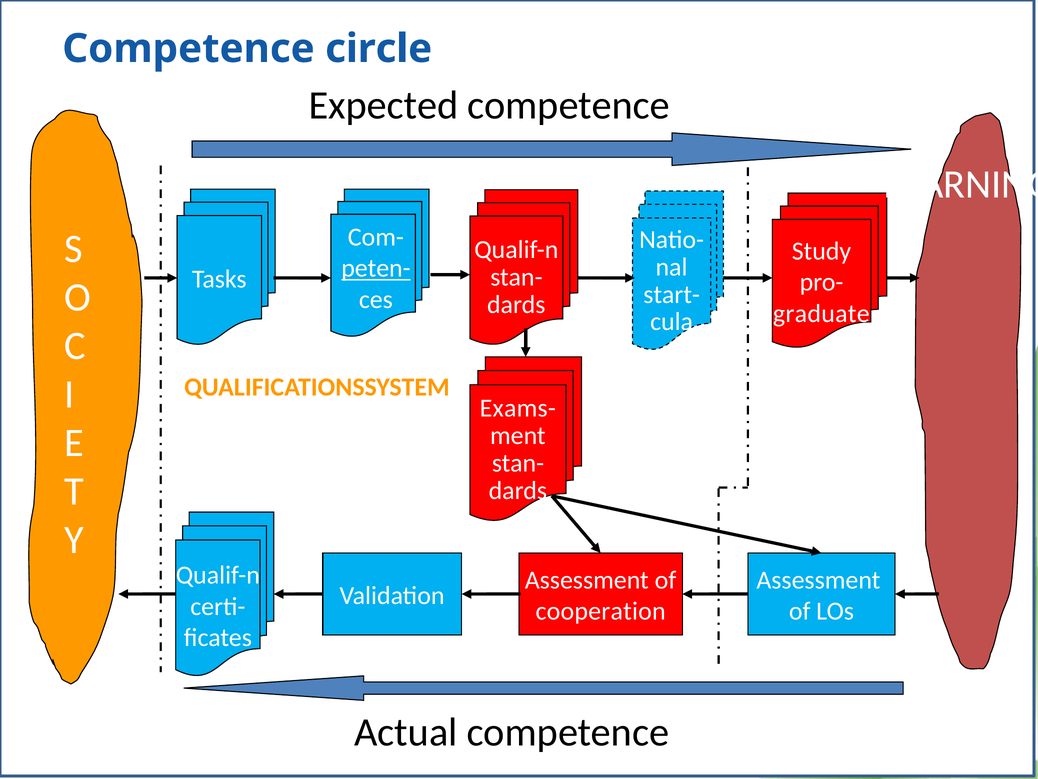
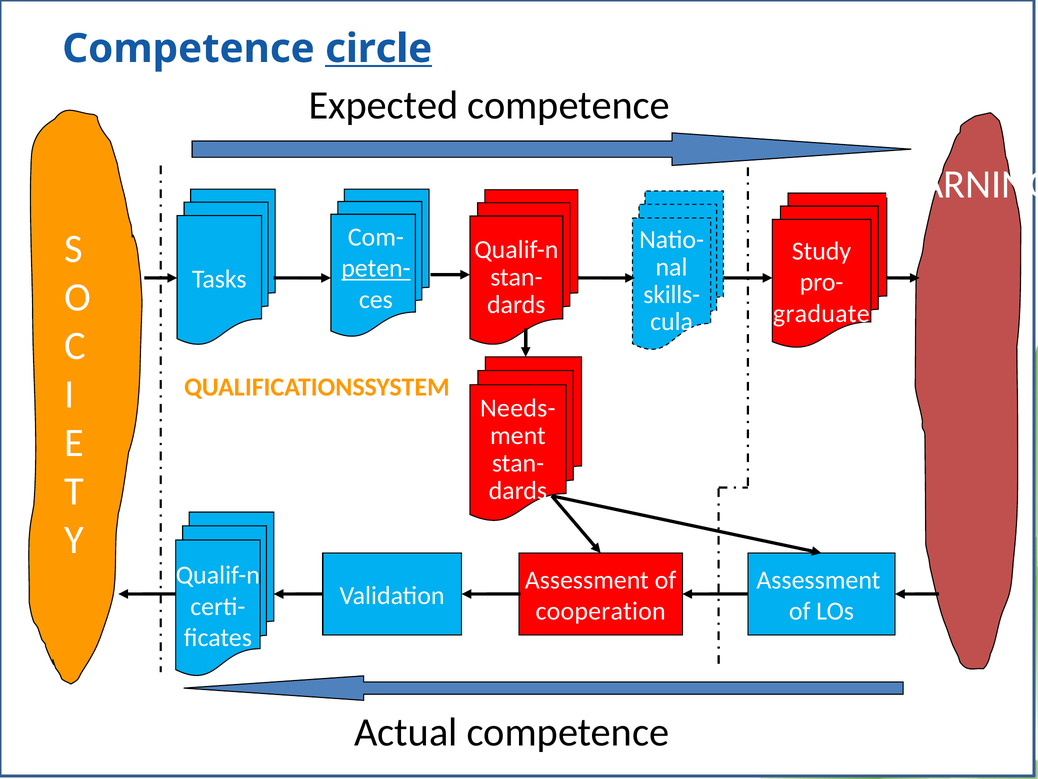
circle underline: none -> present
start-: start- -> skills-
Exams-: Exams- -> Needs-
